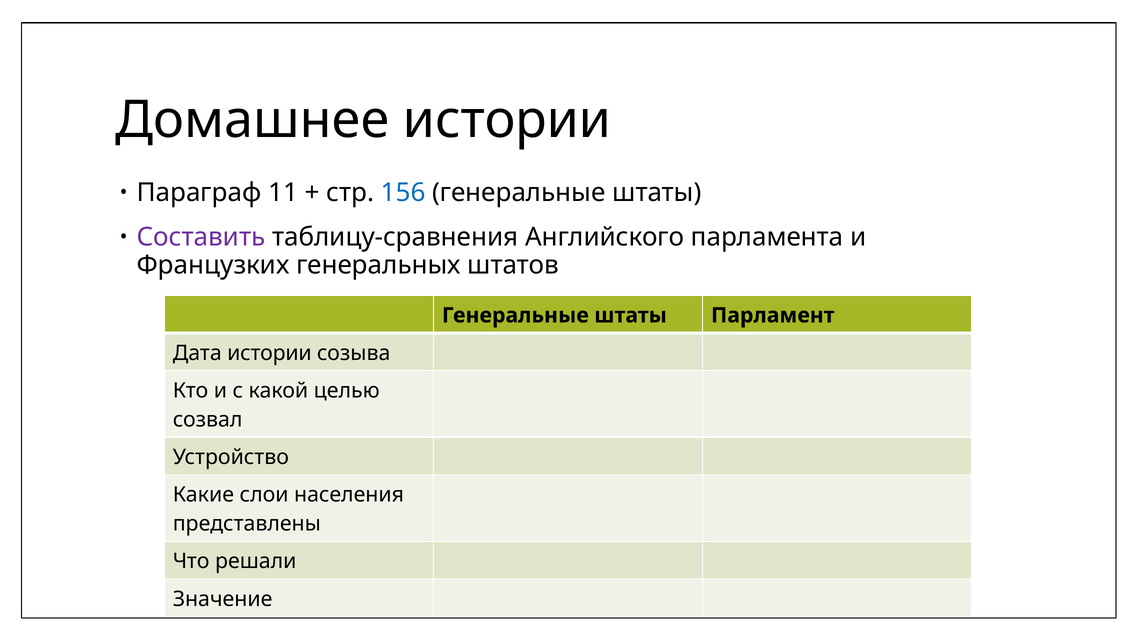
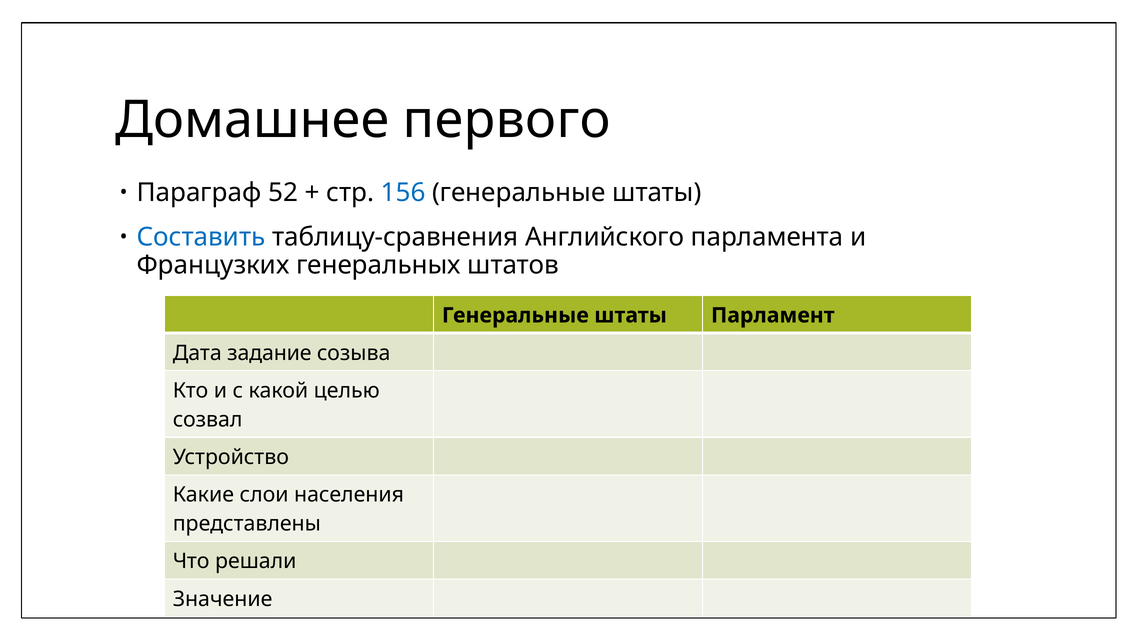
Домашнее истории: истории -> первого
11: 11 -> 52
Составить colour: purple -> blue
Дата истории: истории -> задание
